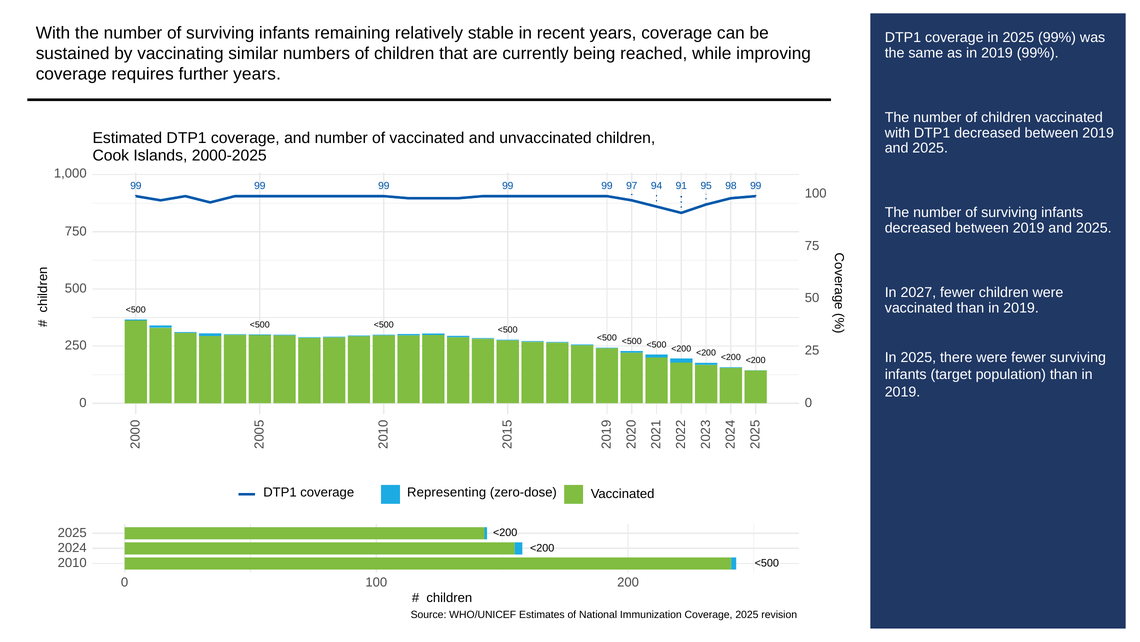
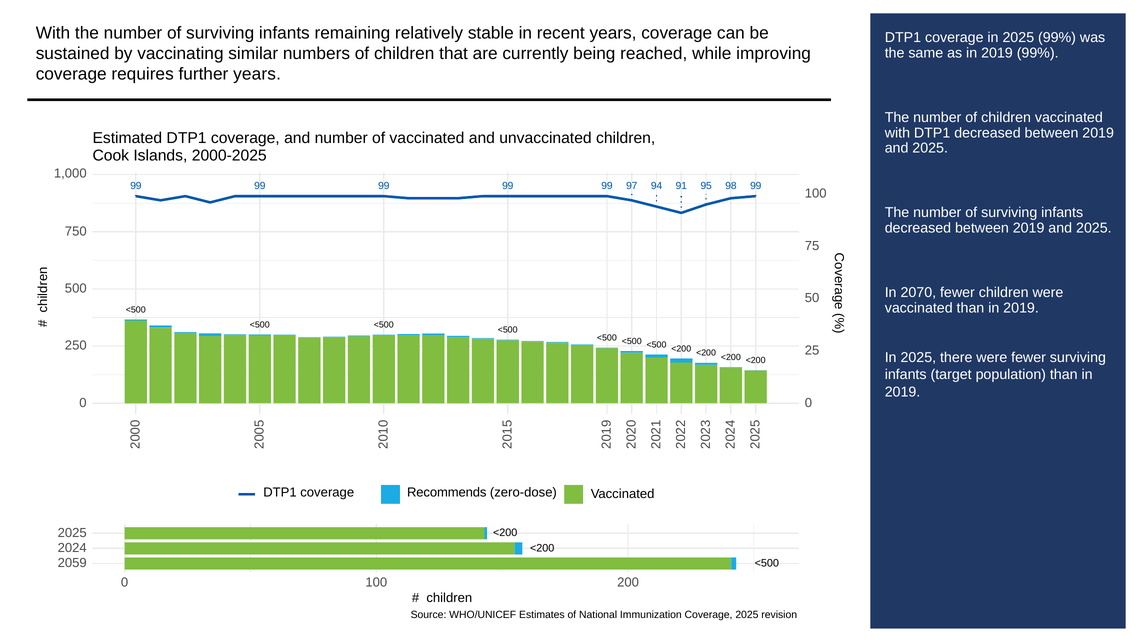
2027: 2027 -> 2070
Representing: Representing -> Recommends
2010: 2010 -> 2059
